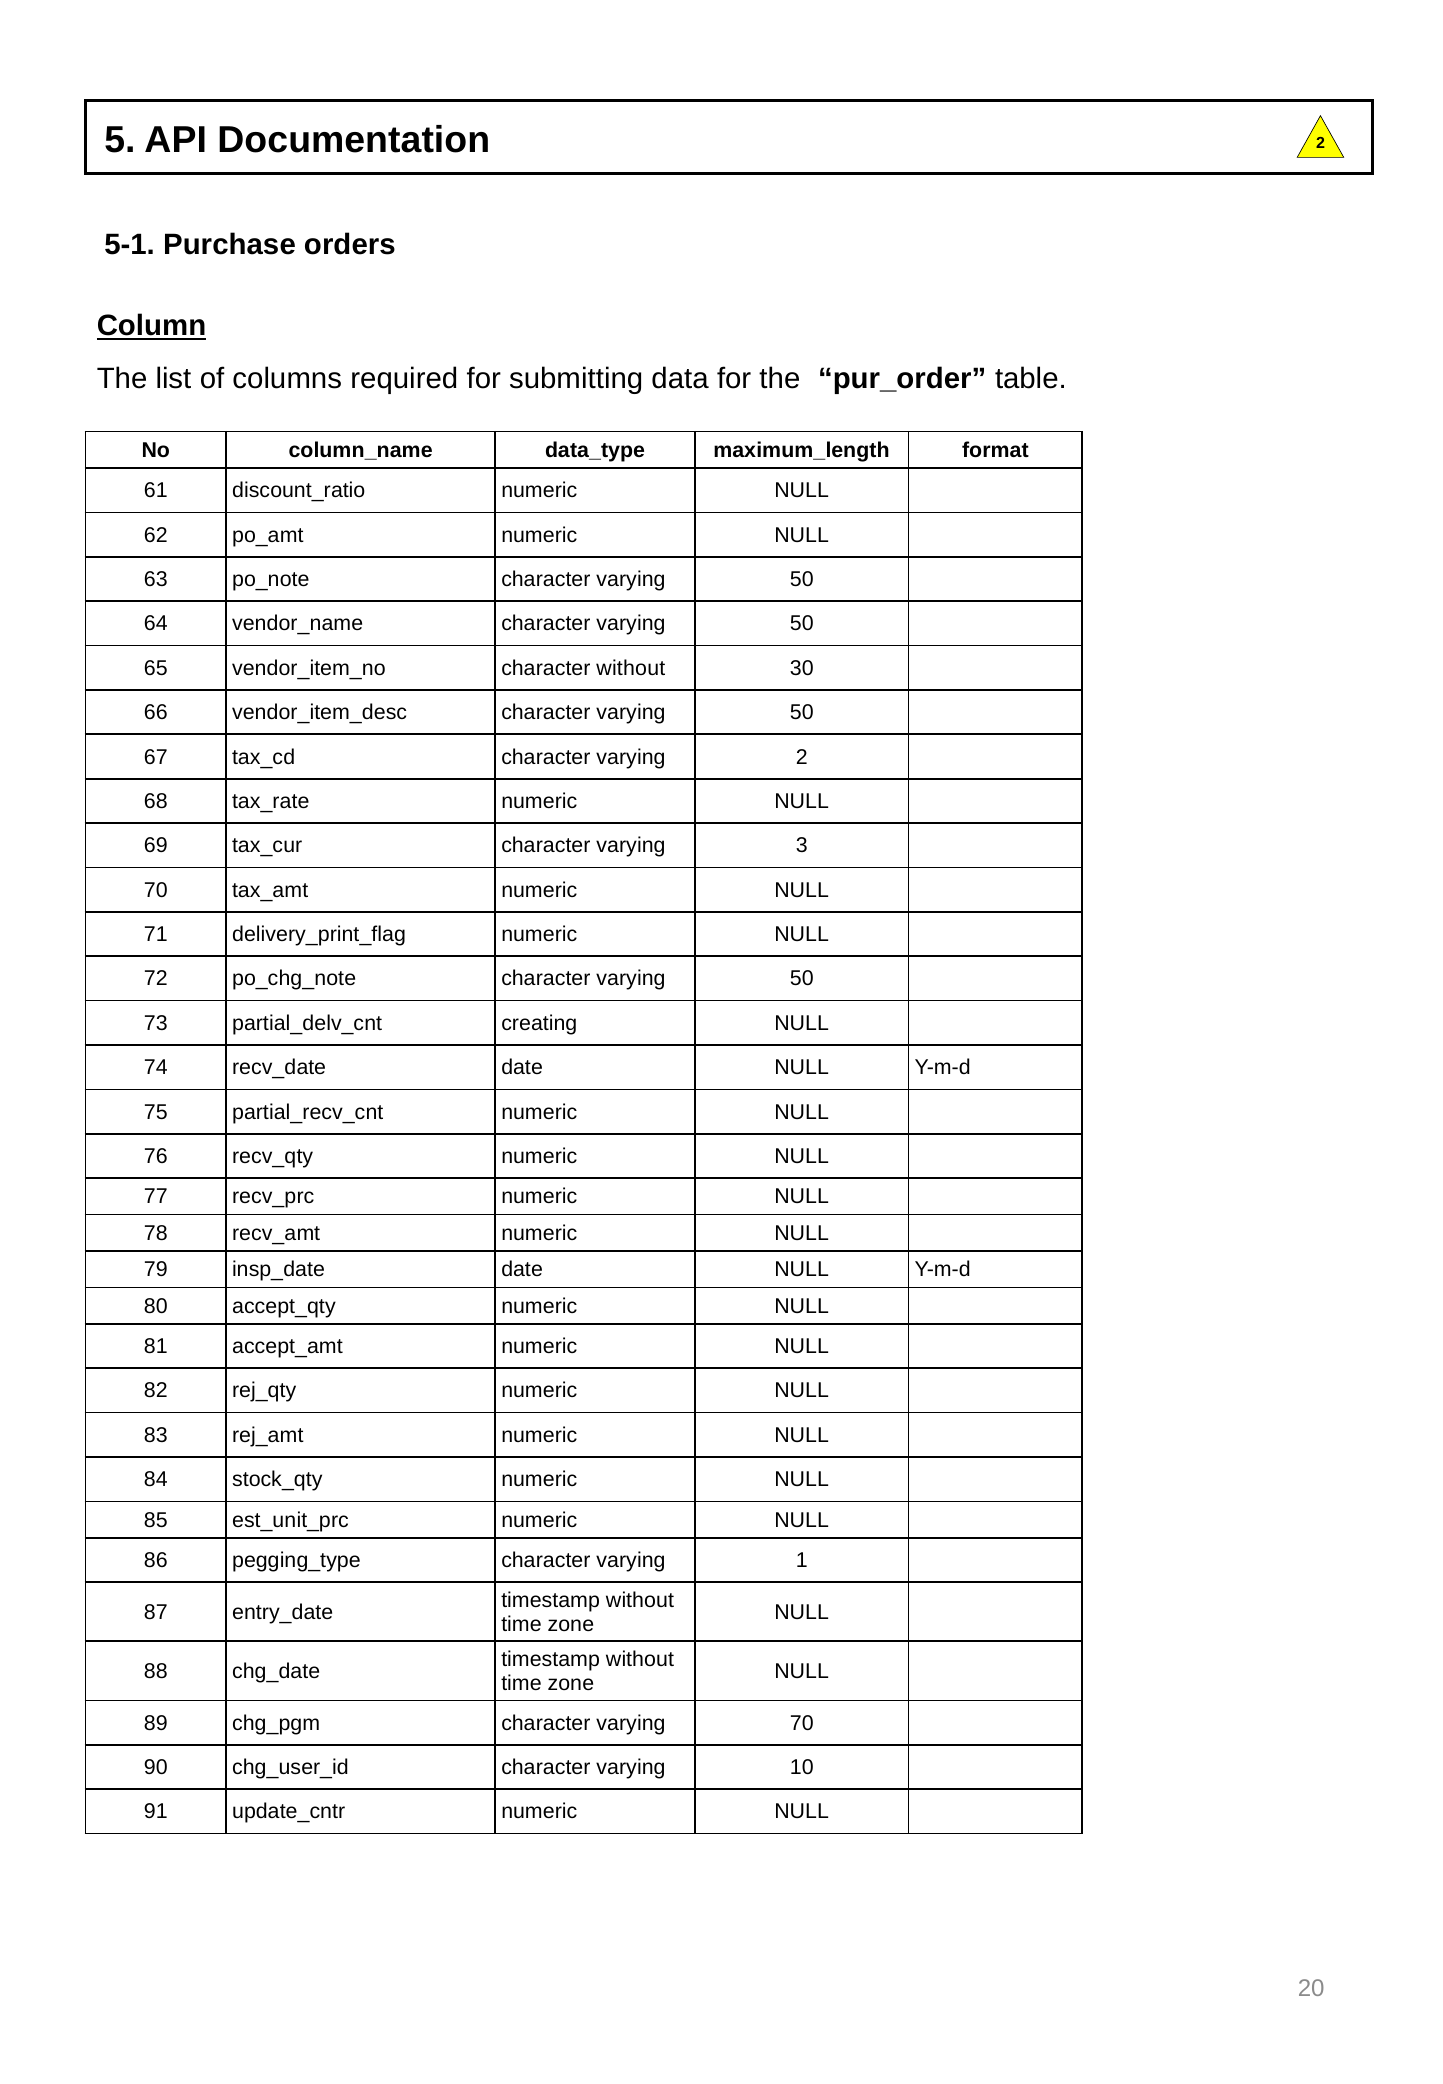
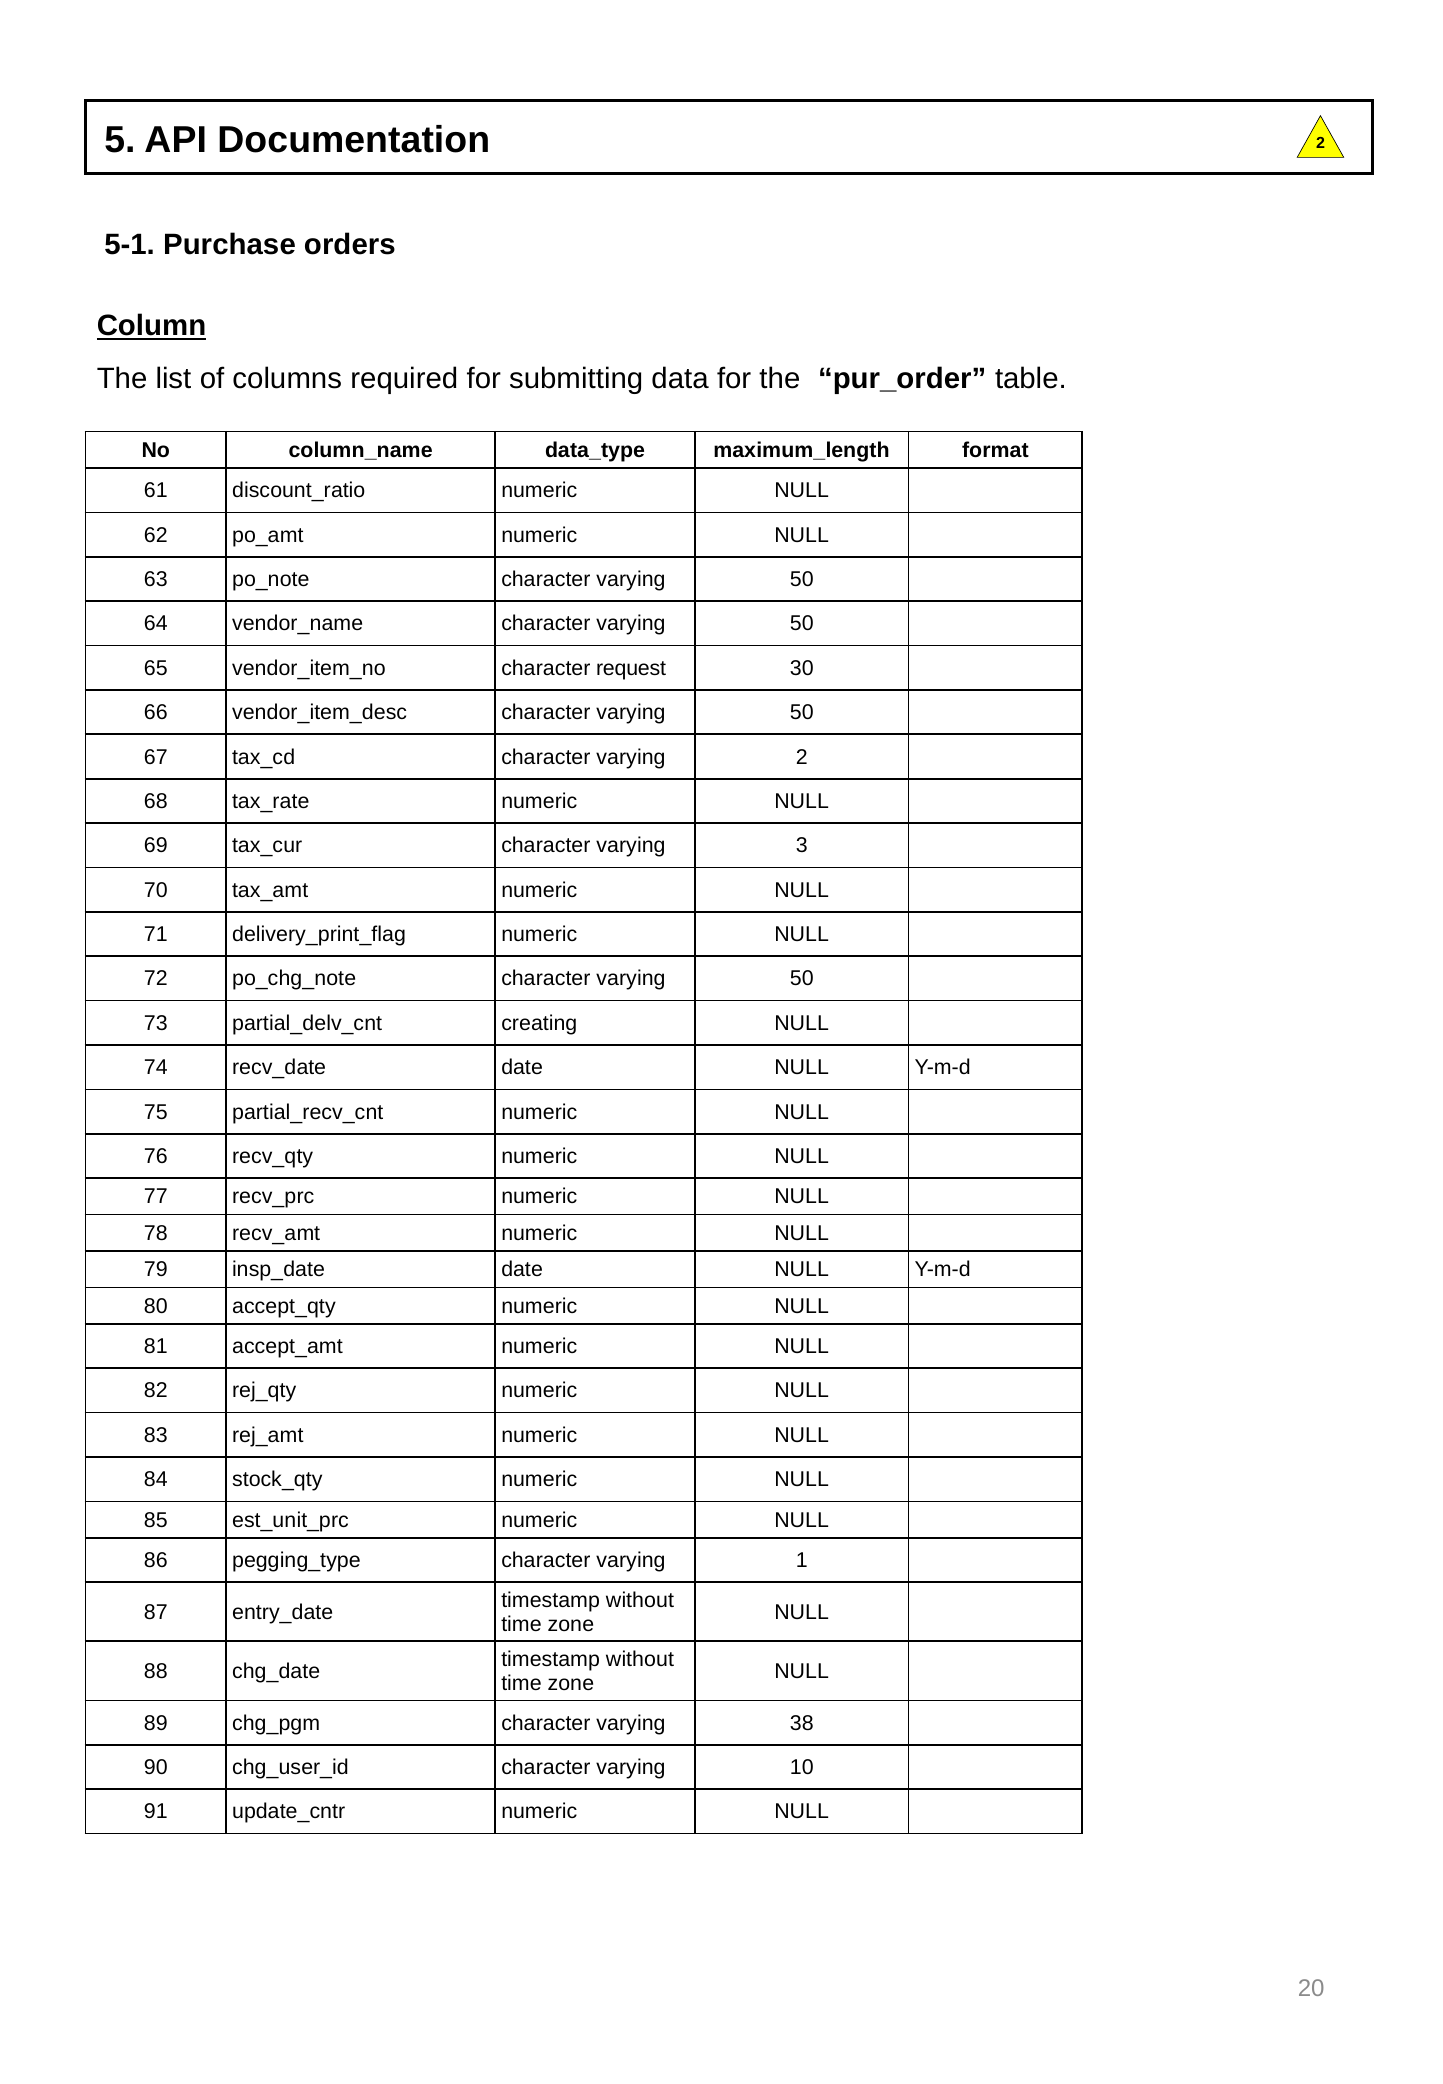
character without: without -> request
varying 70: 70 -> 38
